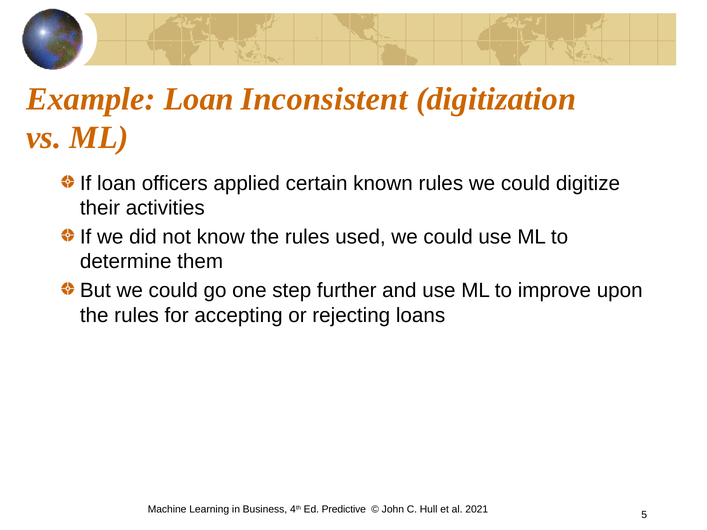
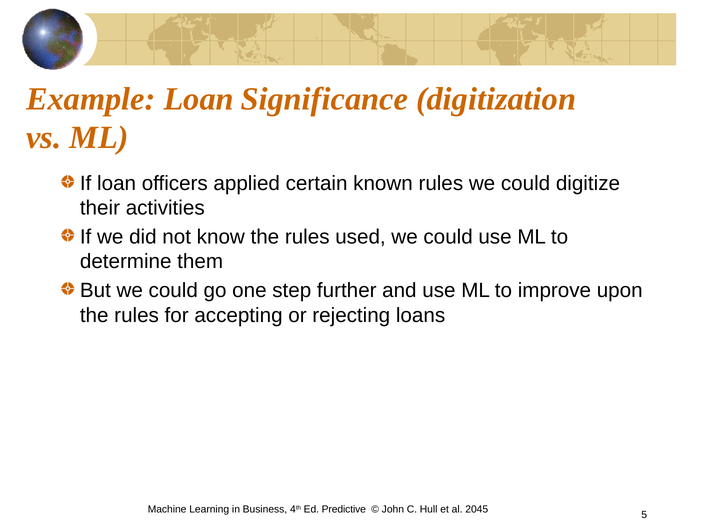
Inconsistent: Inconsistent -> Significance
2021: 2021 -> 2045
